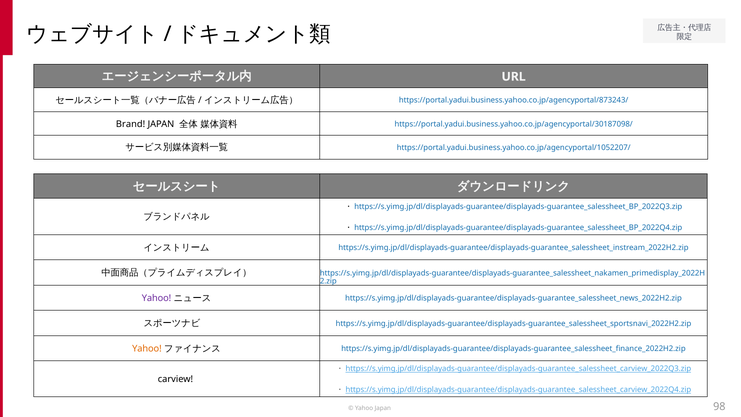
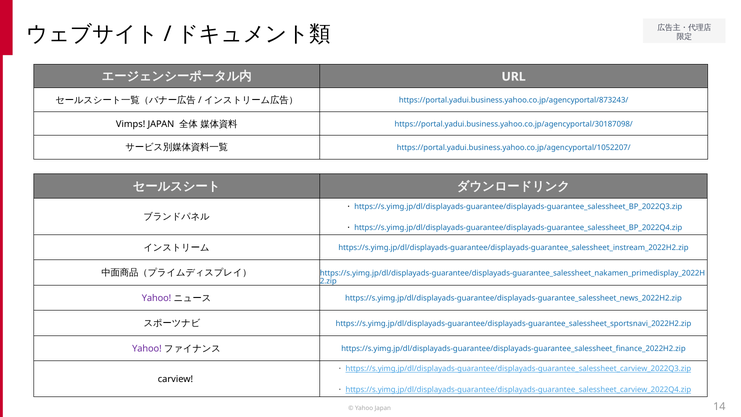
Brand: Brand -> Vimps
Yahoo at (147, 349) colour: orange -> purple
98: 98 -> 14
